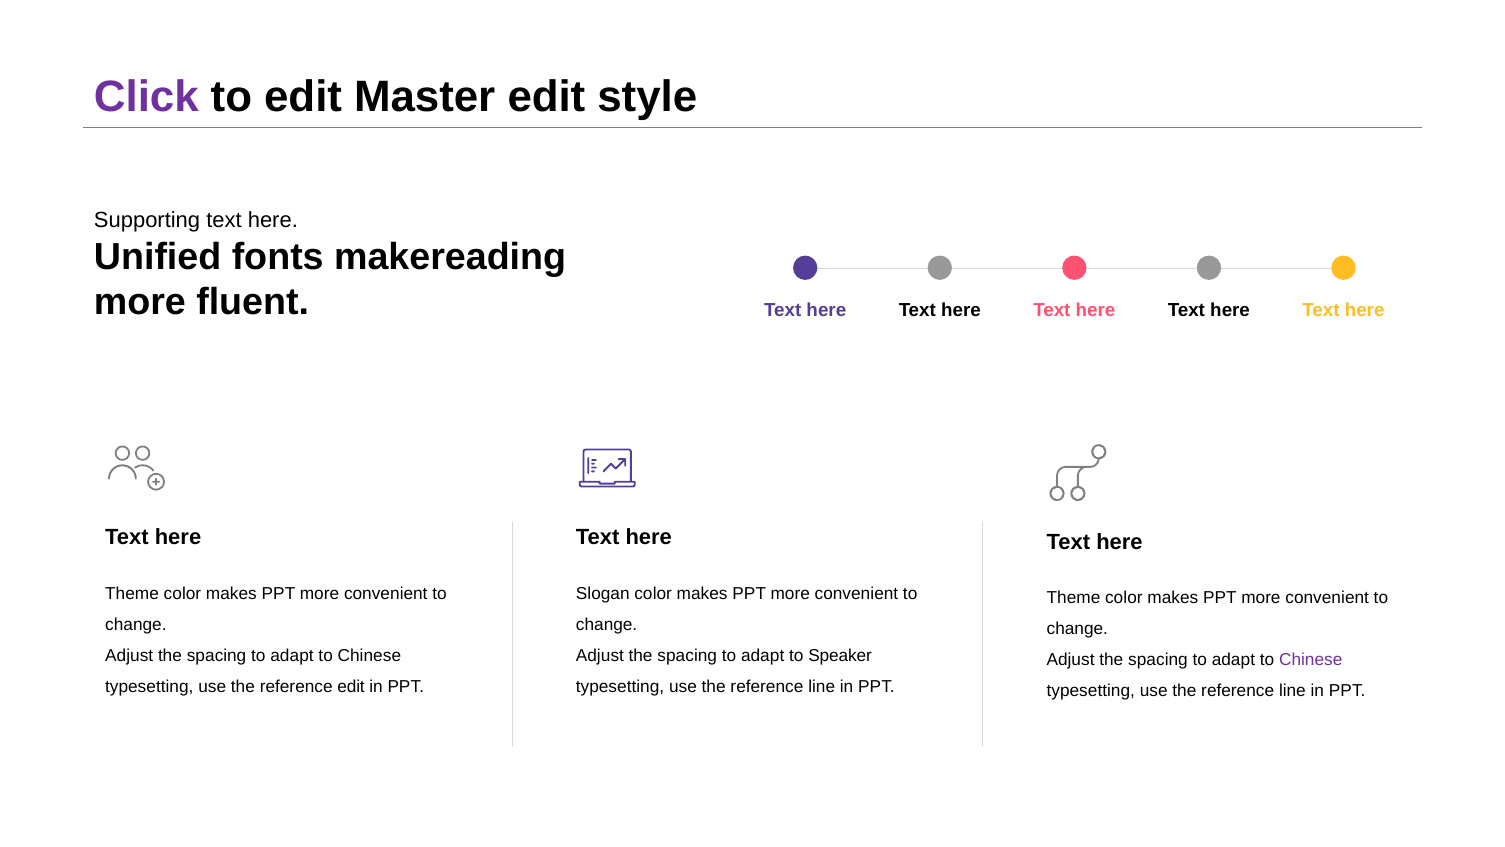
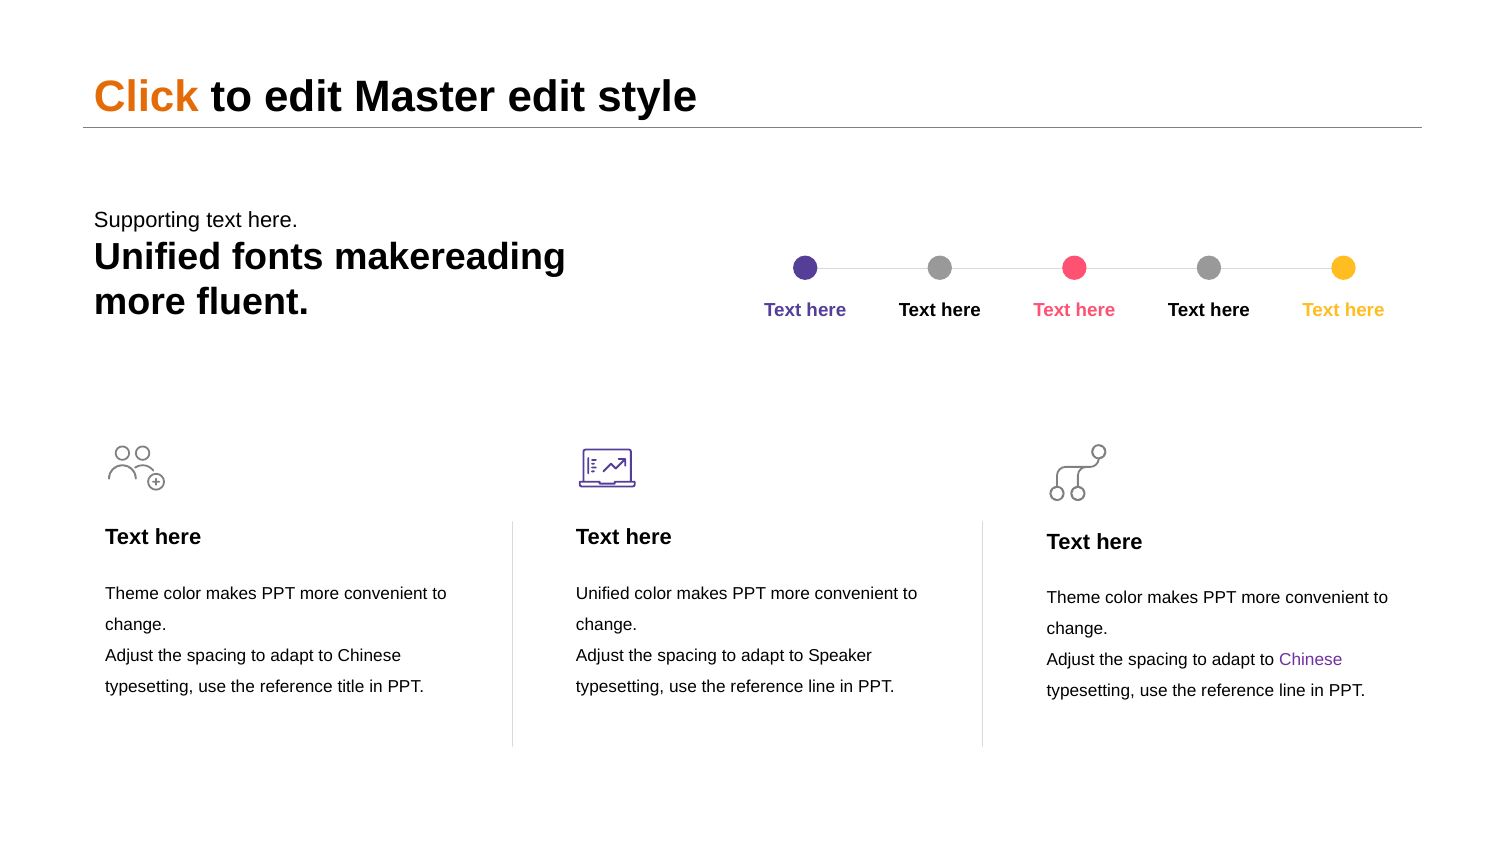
Click colour: purple -> orange
Slogan at (603, 593): Slogan -> Unified
reference edit: edit -> title
